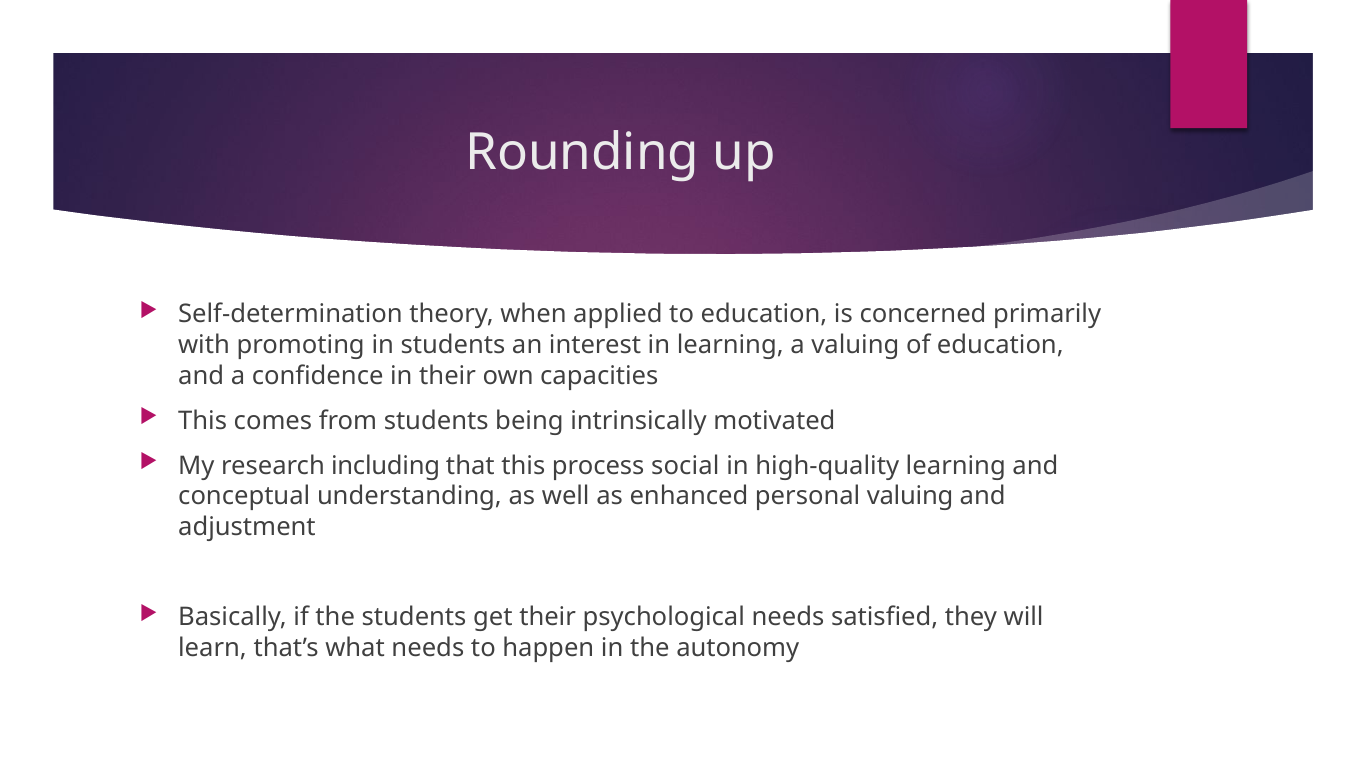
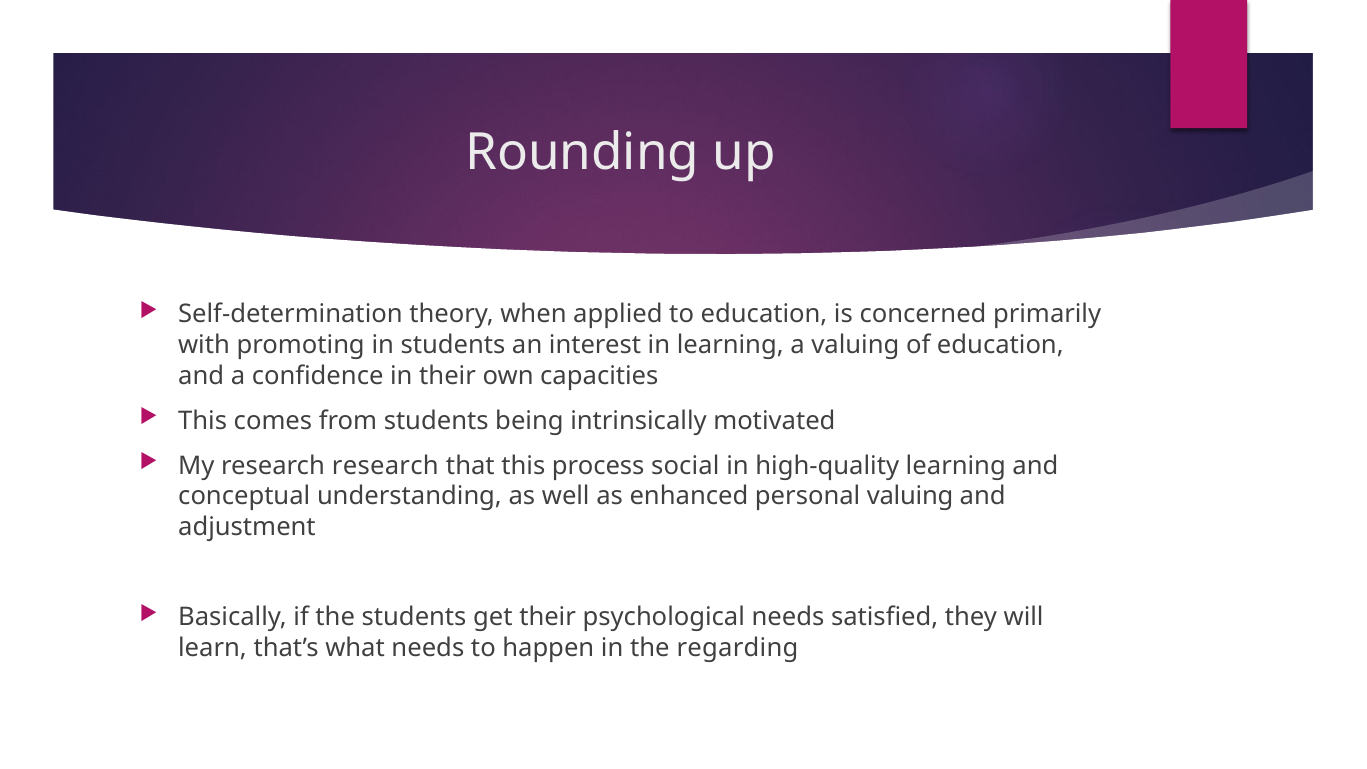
research including: including -> research
autonomy: autonomy -> regarding
